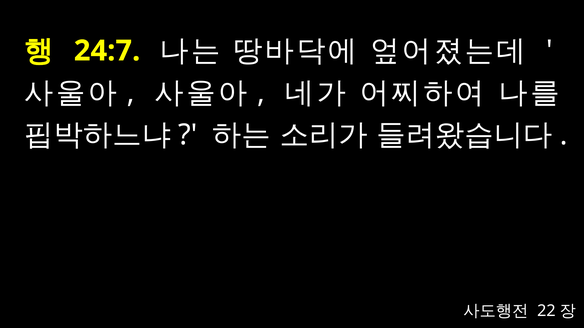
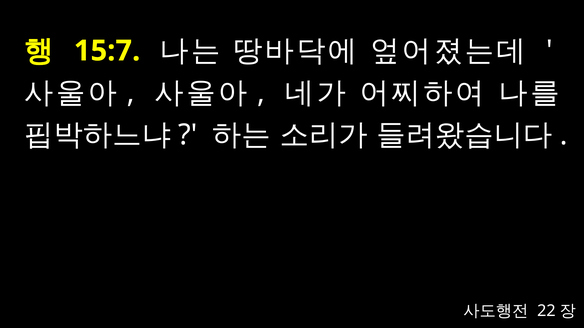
24:7: 24:7 -> 15:7
